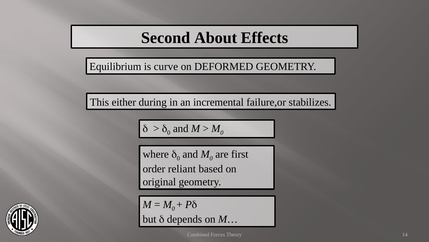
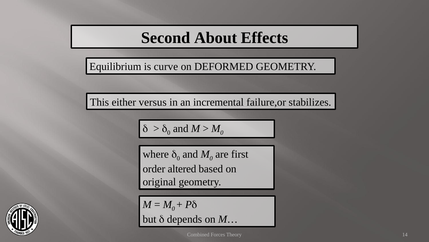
during: during -> versus
reliant: reliant -> altered
